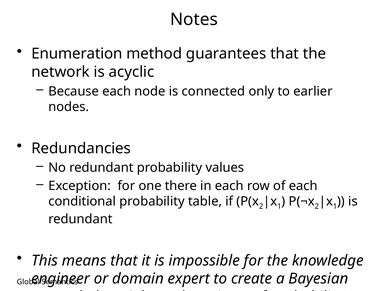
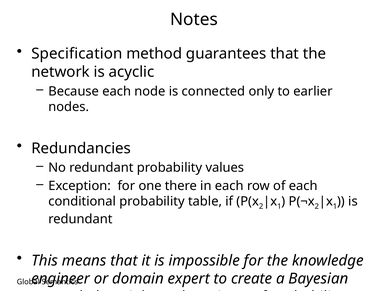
Enumeration: Enumeration -> Specification
